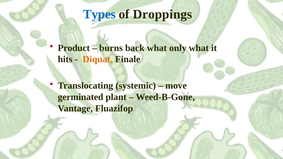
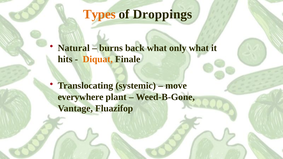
Types colour: blue -> orange
Product: Product -> Natural
germinated: germinated -> everywhere
